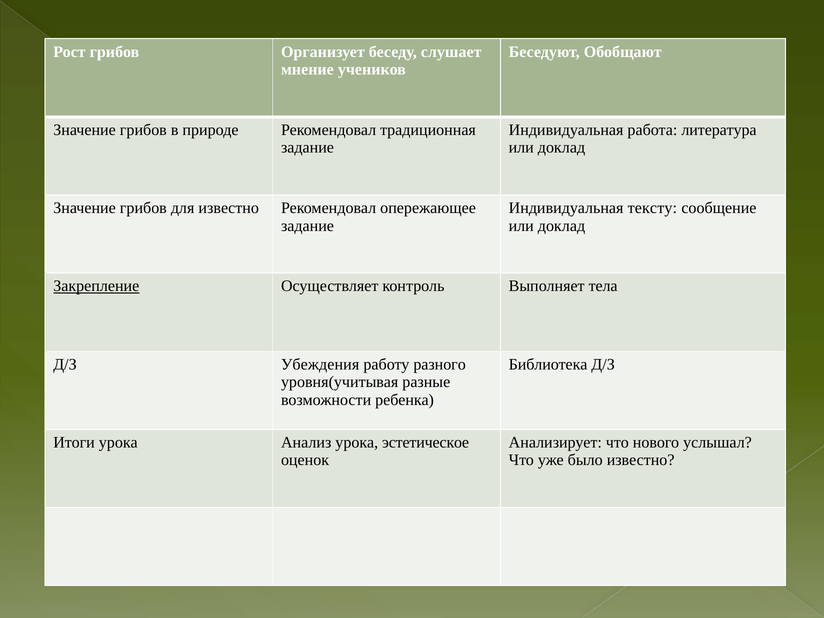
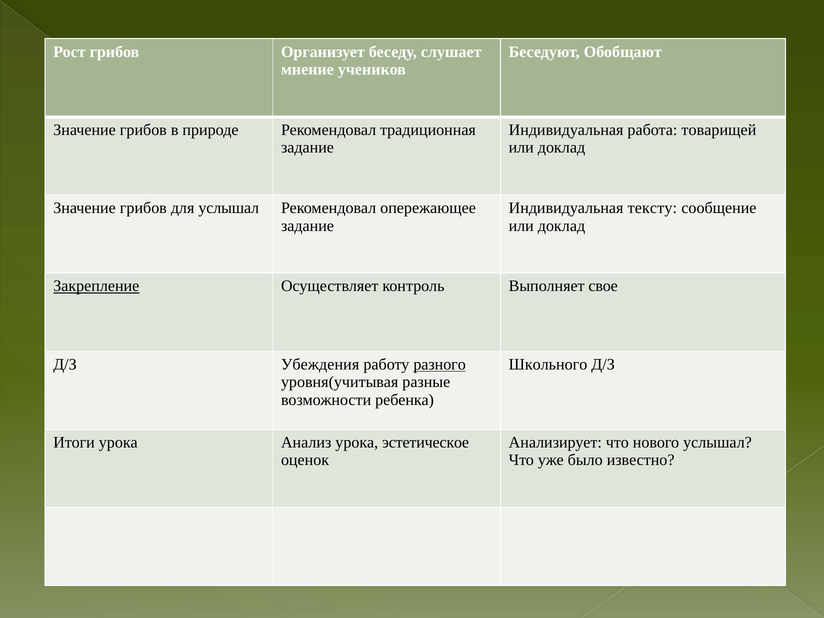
литература: литература -> товарищей
для известно: известно -> услышал
тела: тела -> свое
разного underline: none -> present
Библиотека: Библиотека -> Школьного
